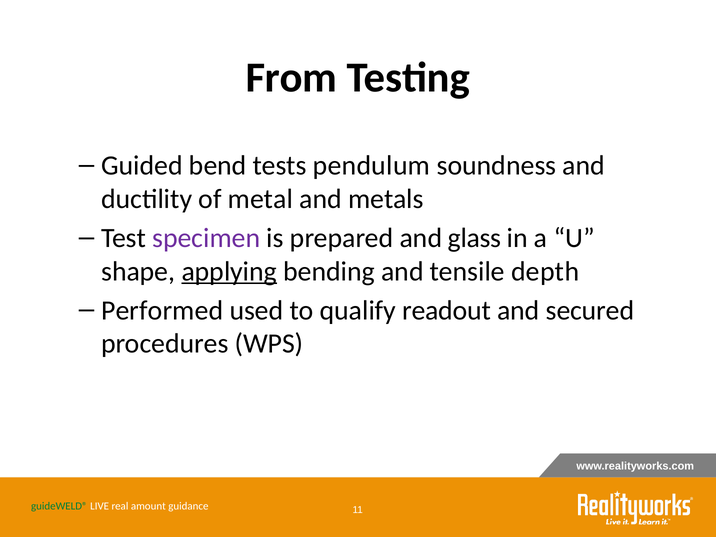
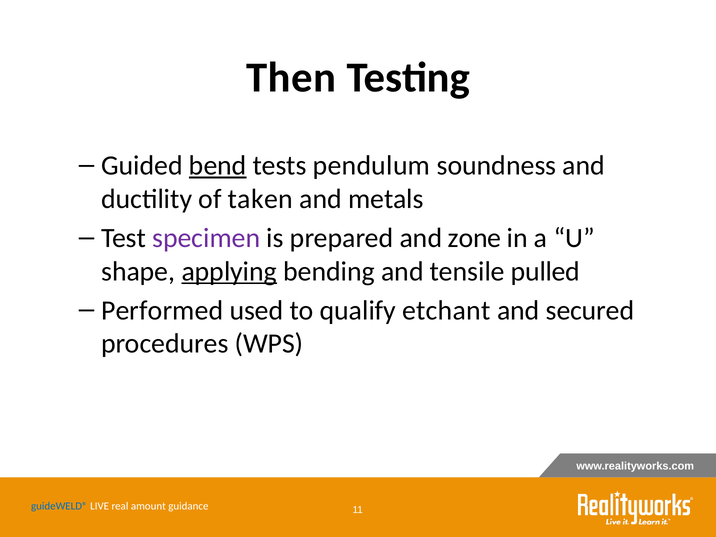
From: From -> Then
bend underline: none -> present
metal: metal -> taken
glass: glass -> zone
depth: depth -> pulled
readout: readout -> etchant
guideWELD® colour: green -> blue
